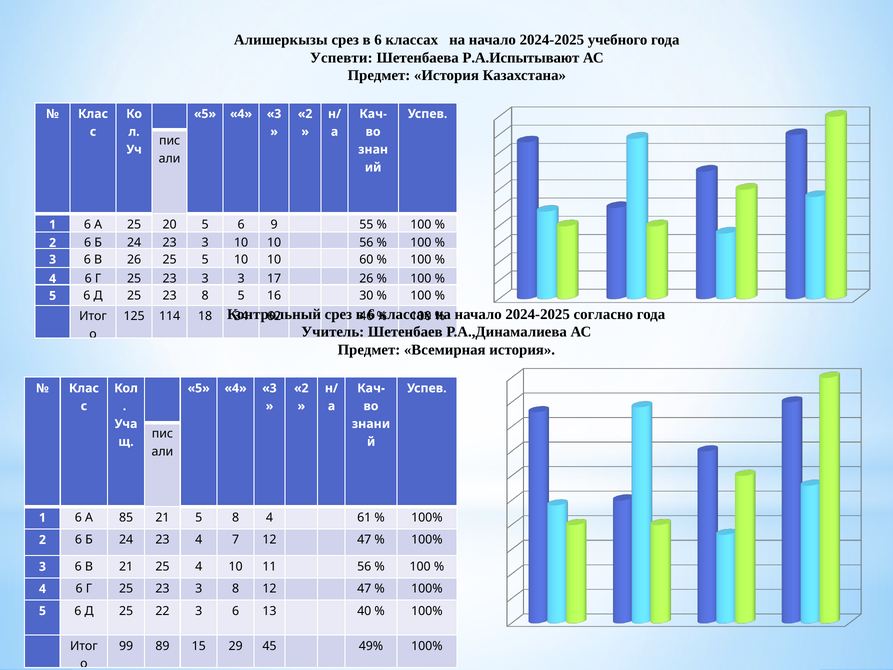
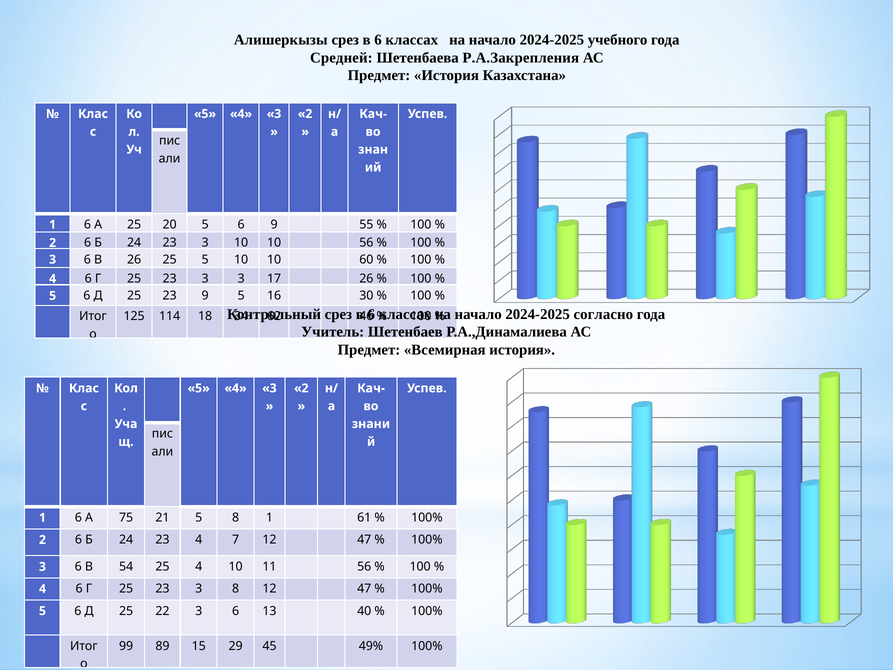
Успевти: Успевти -> Средней
Р.А.Испытывают: Р.А.Испытывают -> Р.А.Закрепления
23 8: 8 -> 9
85: 85 -> 75
8 4: 4 -> 1
В 21: 21 -> 54
